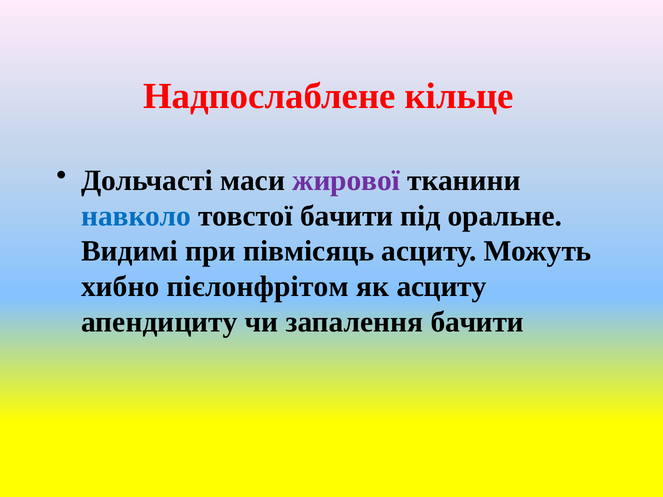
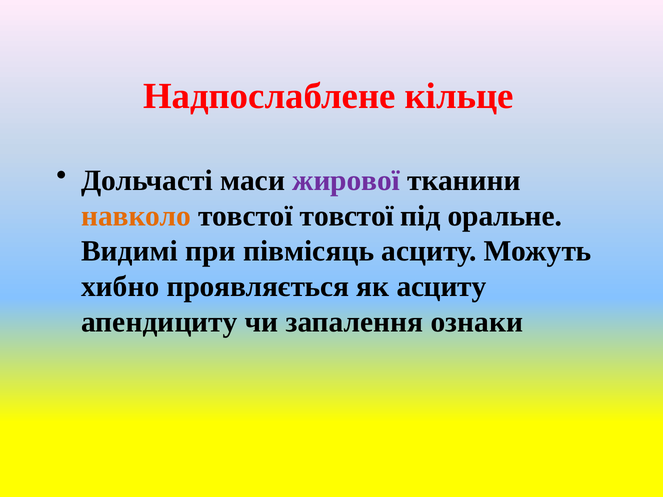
навколо colour: blue -> orange
товстої бачити: бачити -> товстої
пієлонфрітом: пієлонфрітом -> проявляється
запалення бачити: бачити -> ознаки
